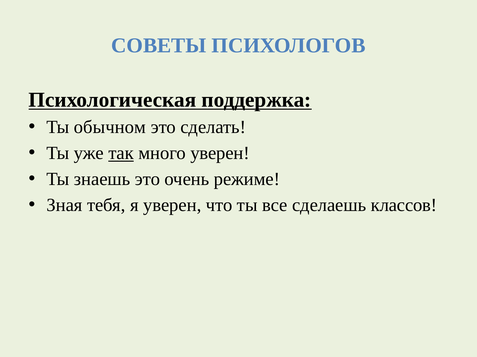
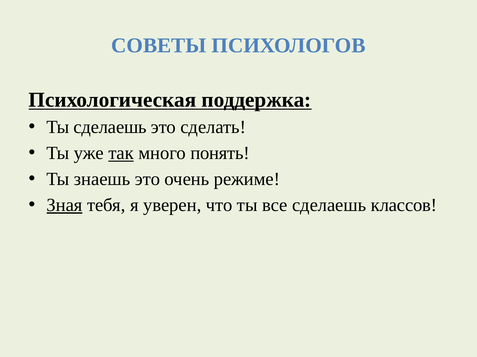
Ты обычном: обычном -> сделаешь
много уверен: уверен -> понять
Зная underline: none -> present
